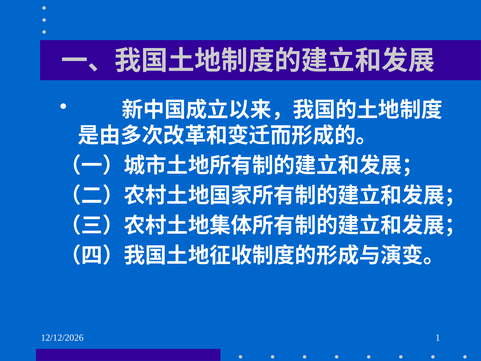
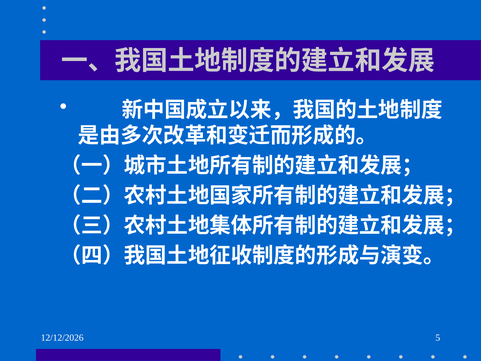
1: 1 -> 5
